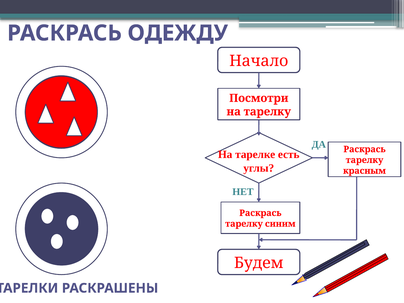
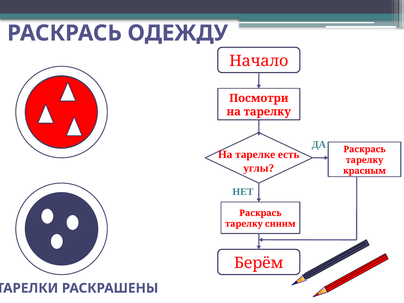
Будем: Будем -> Берём
